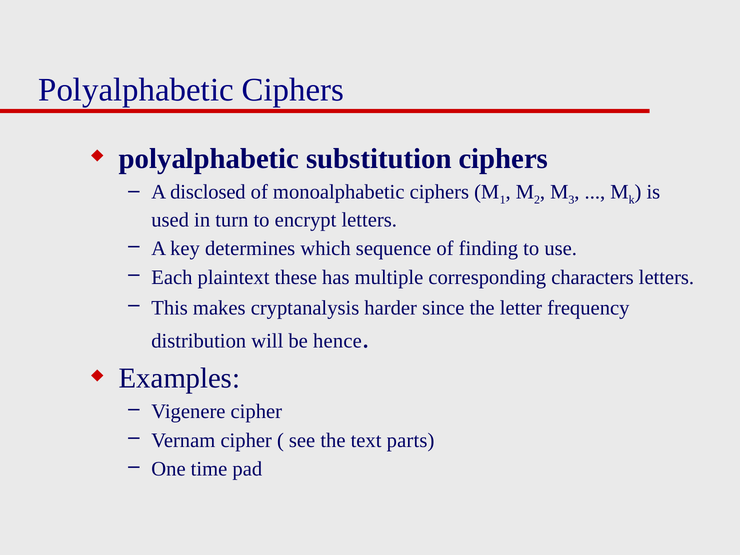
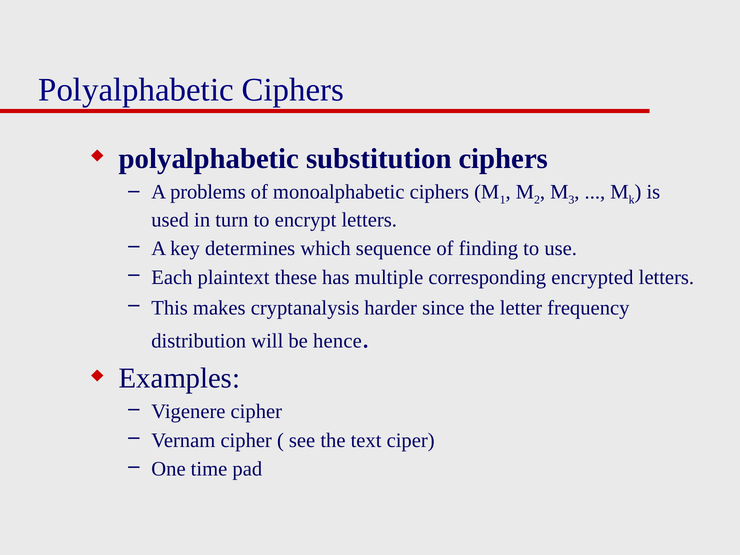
disclosed: disclosed -> problems
characters: characters -> encrypted
parts: parts -> ciper
